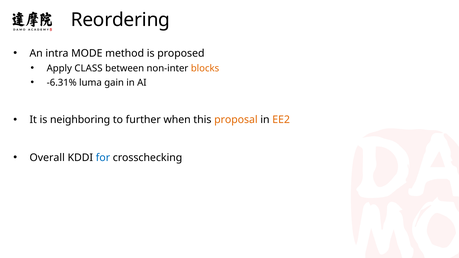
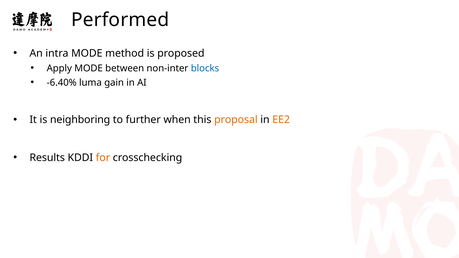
Reordering: Reordering -> Performed
Apply CLASS: CLASS -> MODE
blocks colour: orange -> blue
-6.31%: -6.31% -> -6.40%
Overall: Overall -> Results
for colour: blue -> orange
